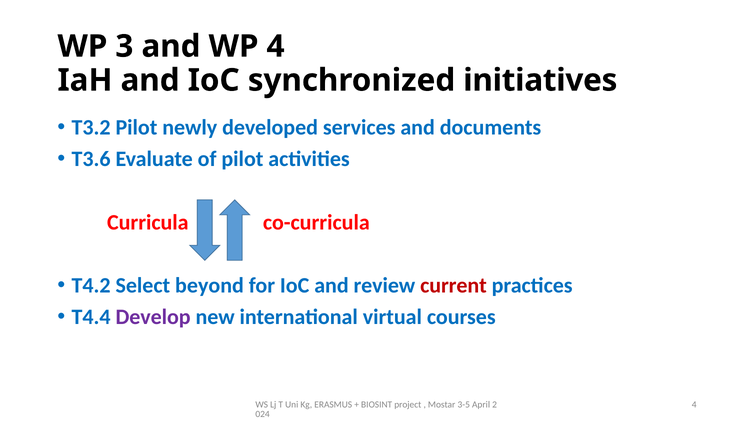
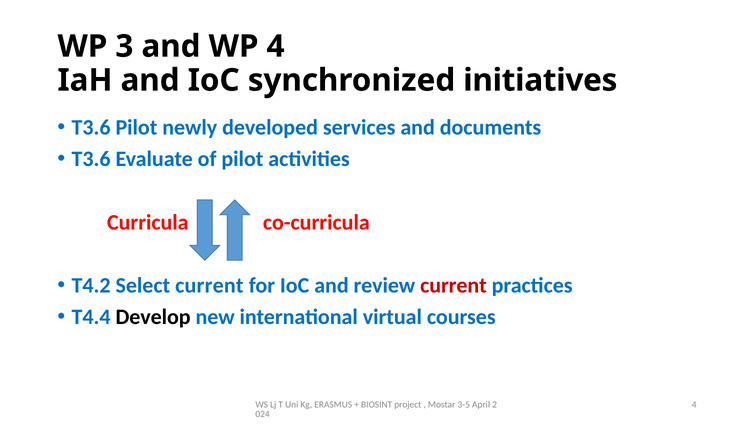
T3.2 at (91, 127): T3.2 -> T3.6
Select beyond: beyond -> current
Develop colour: purple -> black
